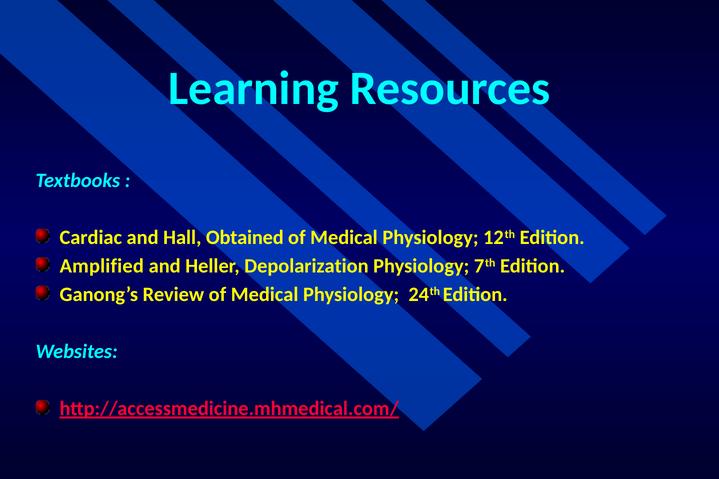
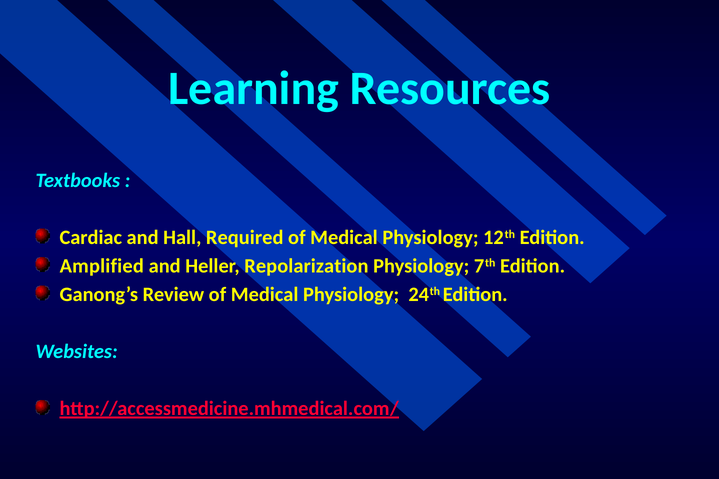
Obtained: Obtained -> Required
Depolarization: Depolarization -> Repolarization
